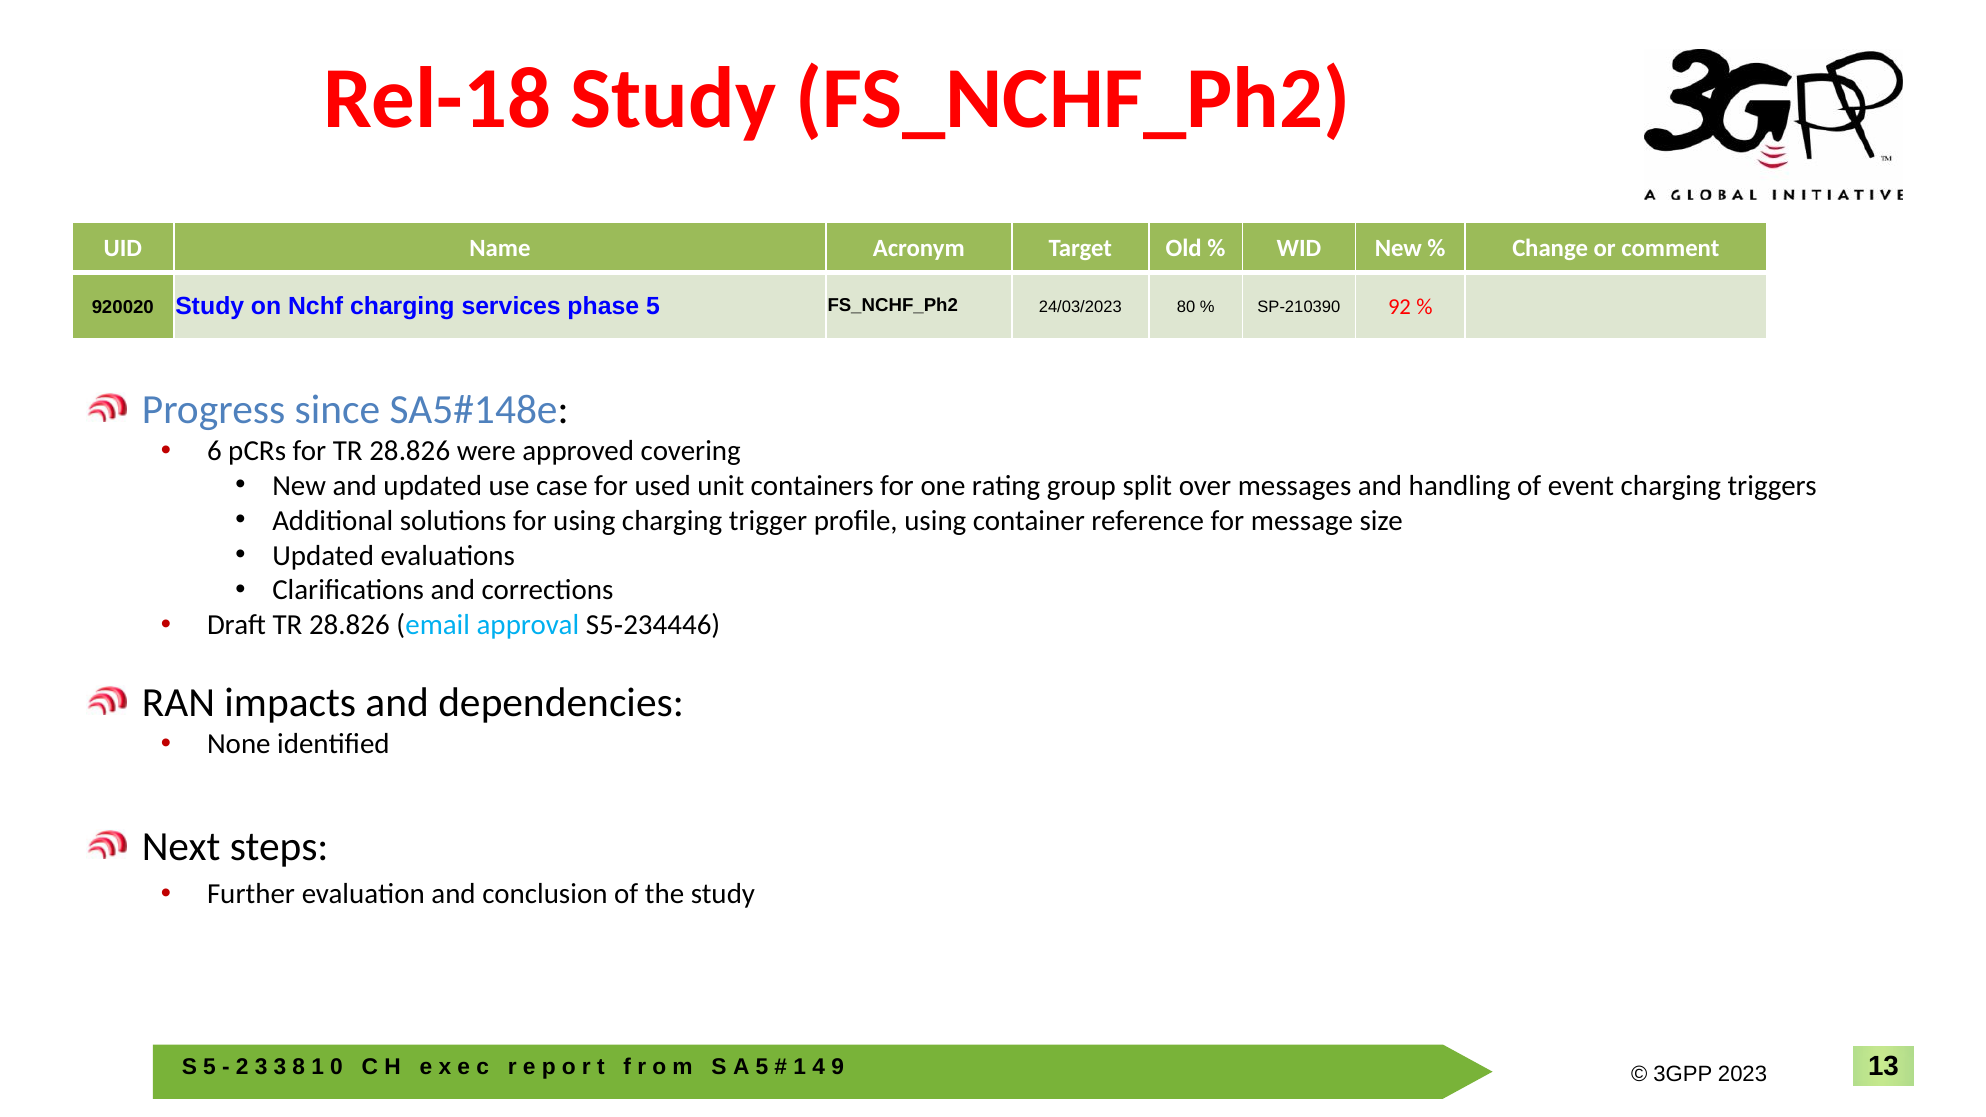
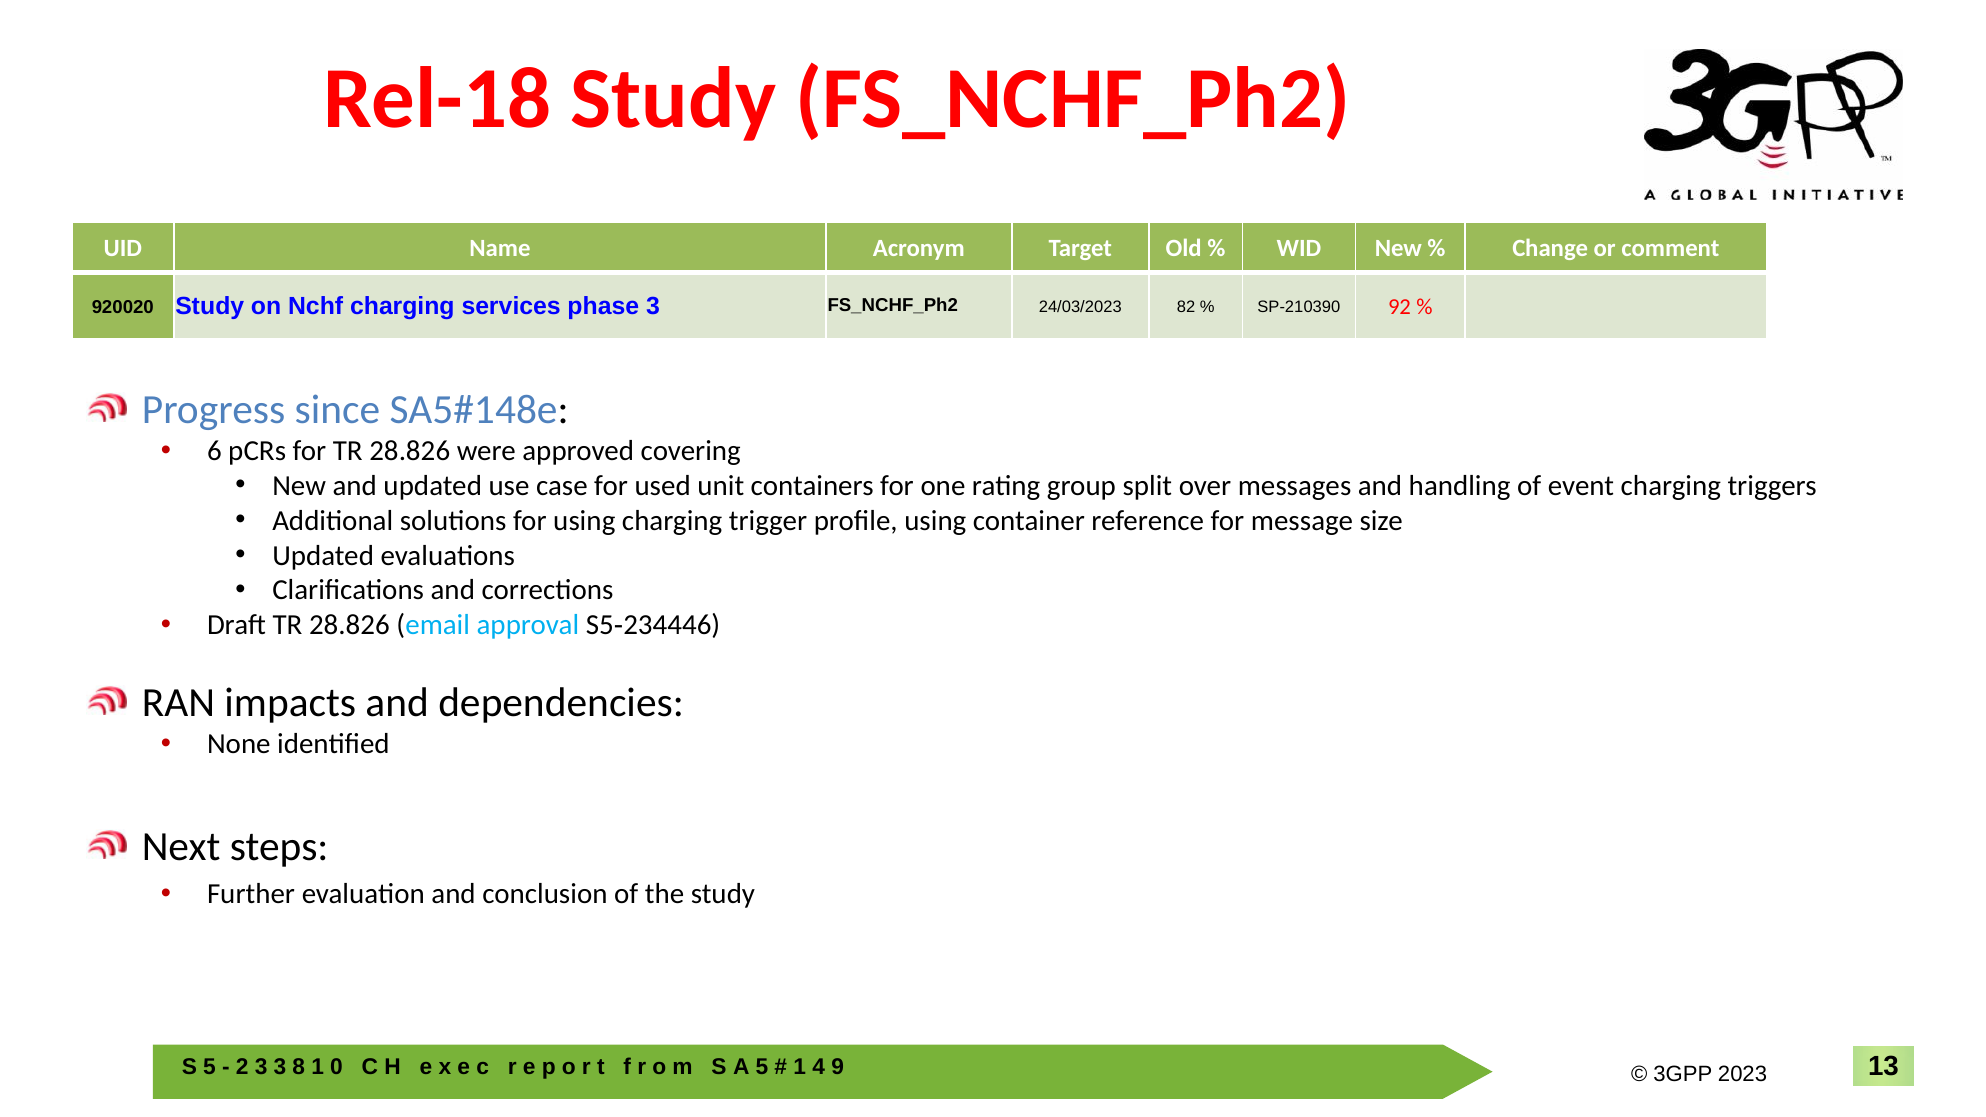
phase 5: 5 -> 3
80: 80 -> 82
